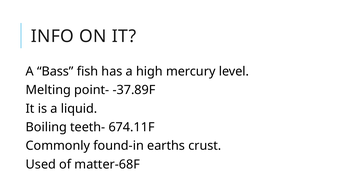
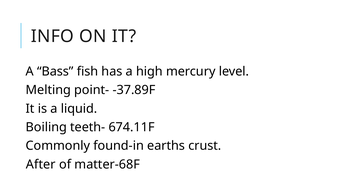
Used: Used -> After
